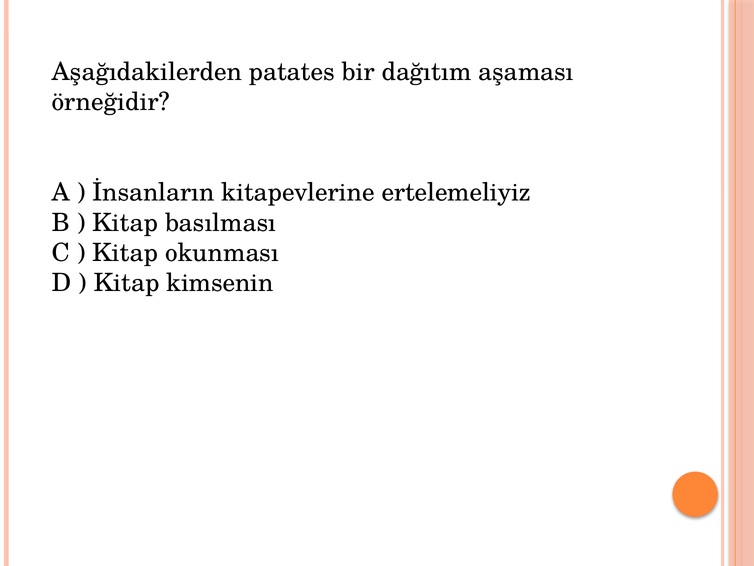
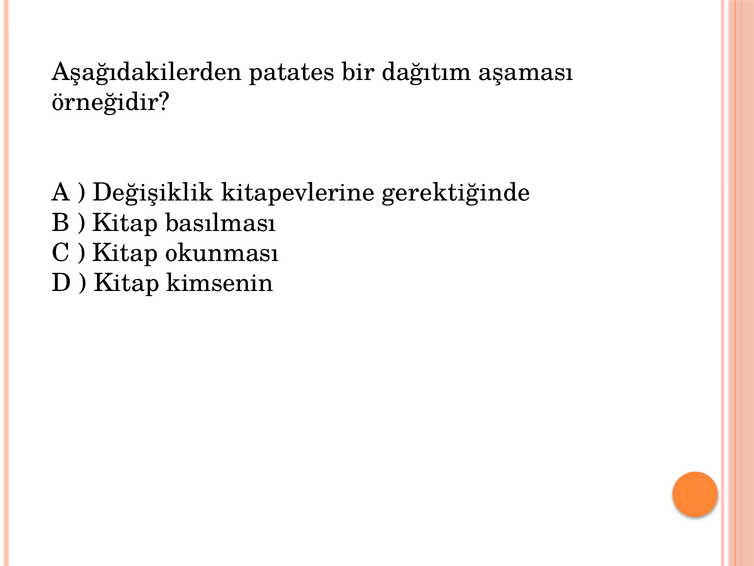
İnsanların: İnsanların -> Değişiklik
ertelemeliyiz: ertelemeliyiz -> gerektiğinde
